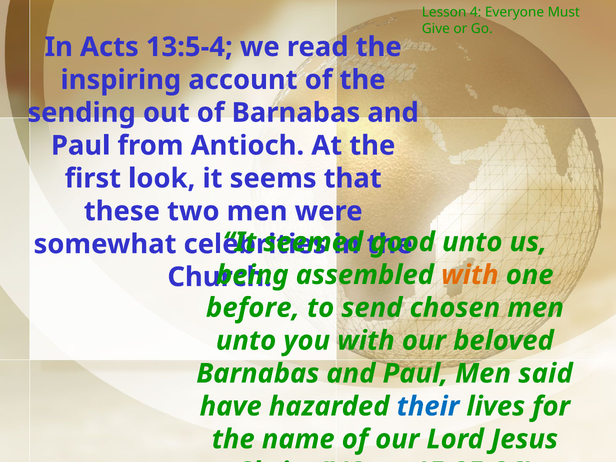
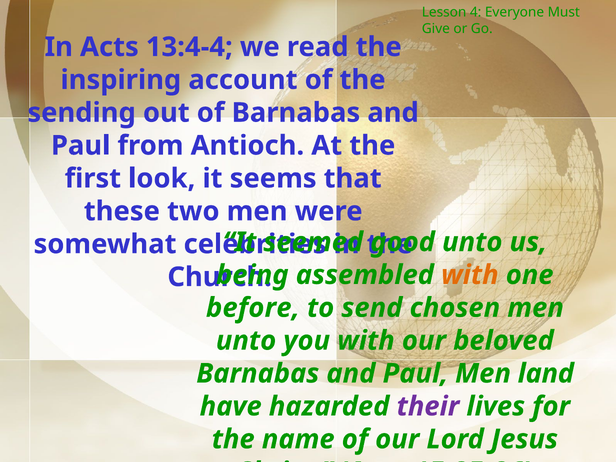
13:5-4: 13:5-4 -> 13:4-4
said: said -> land
their colour: blue -> purple
